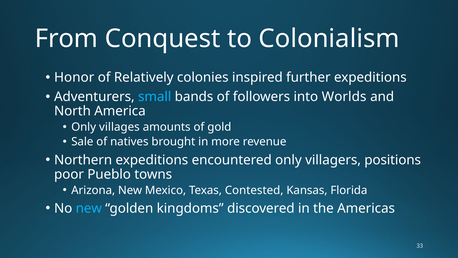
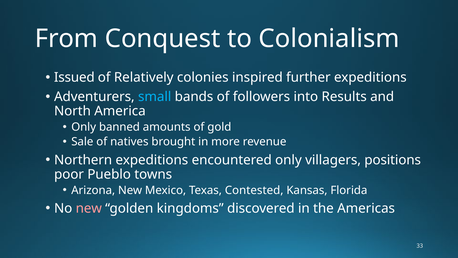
Honor: Honor -> Issued
Worlds: Worlds -> Results
villages: villages -> banned
new at (89, 208) colour: light blue -> pink
